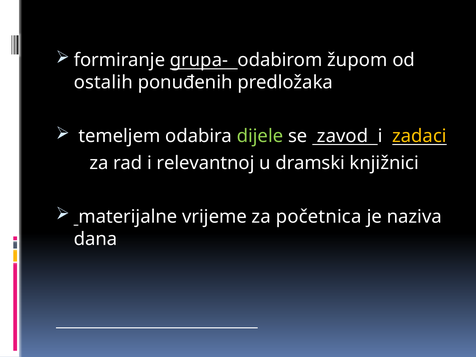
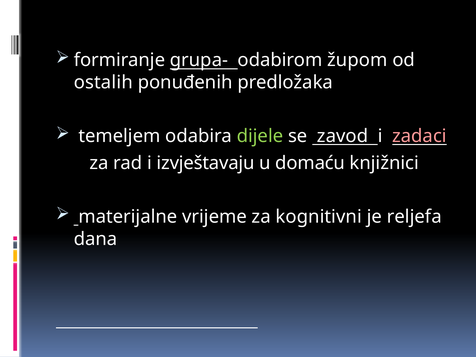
zadaci colour: yellow -> pink
relevantnoj: relevantnoj -> izvještavaju
dramski: dramski -> domaću
početnica: početnica -> kognitivni
naziva: naziva -> reljefa
